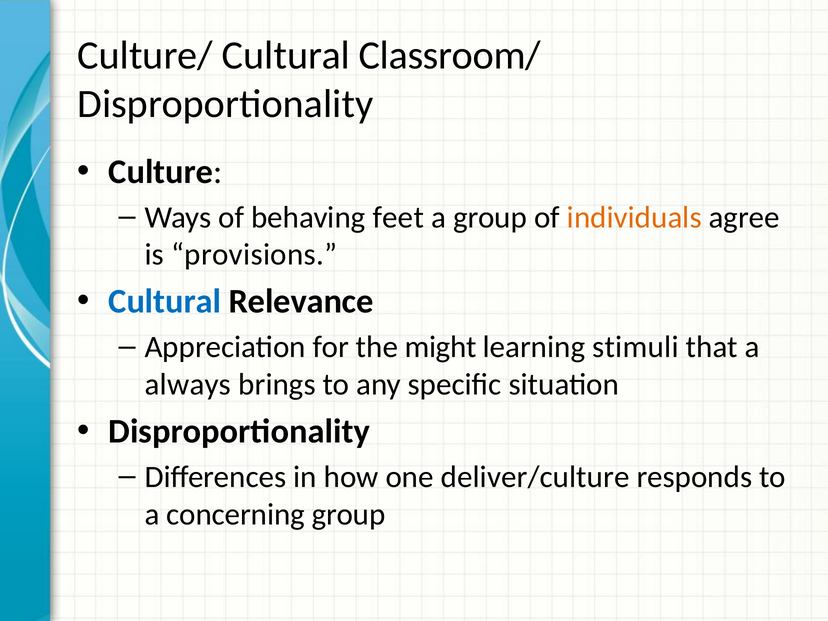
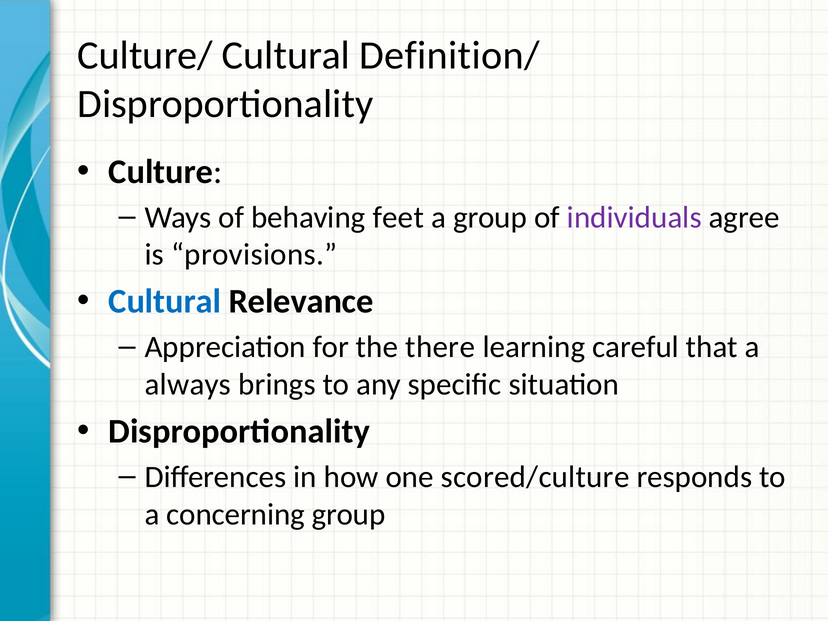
Classroom/: Classroom/ -> Definition/
individuals colour: orange -> purple
might: might -> there
stimuli: stimuli -> careful
deliver/culture: deliver/culture -> scored/culture
